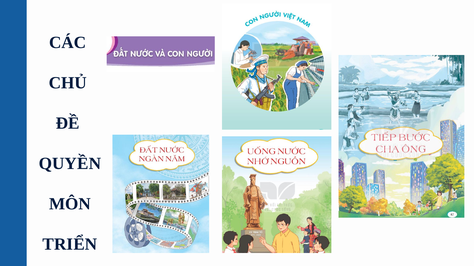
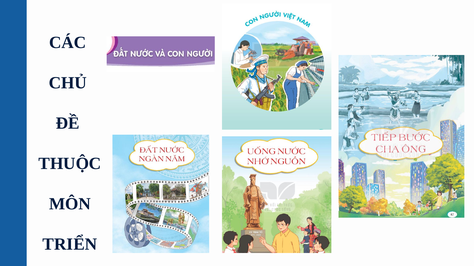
QUYỀN: QUYỀN -> THUỘC
